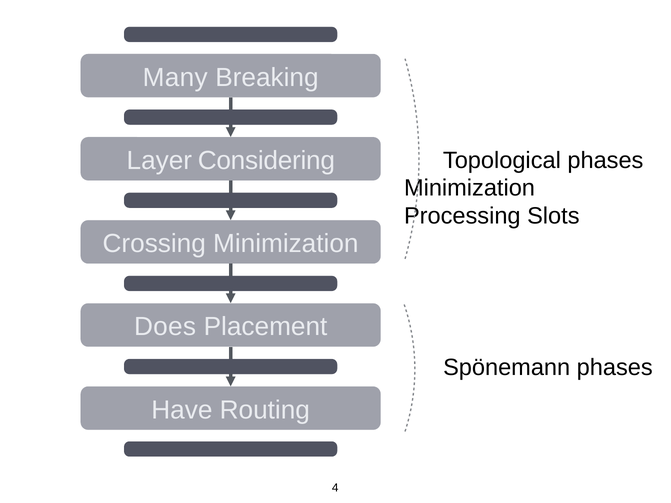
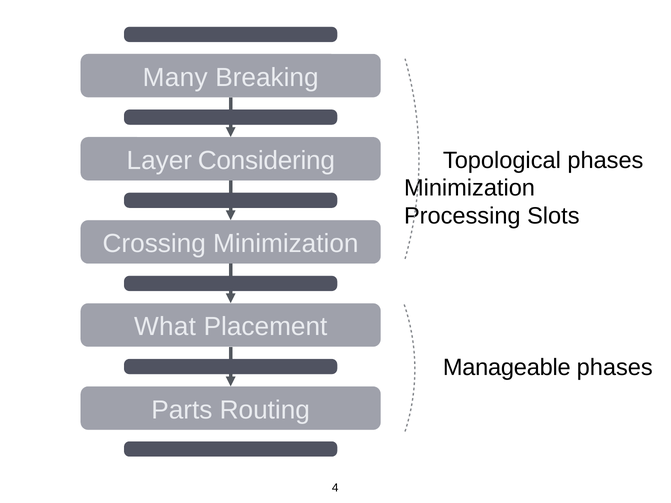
Does: Does -> What
Spönemann: Spönemann -> Manageable
Have: Have -> Parts
